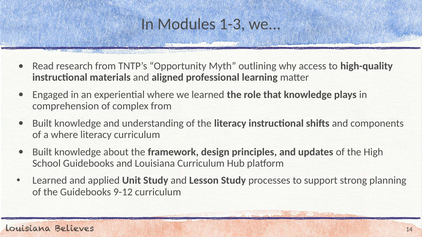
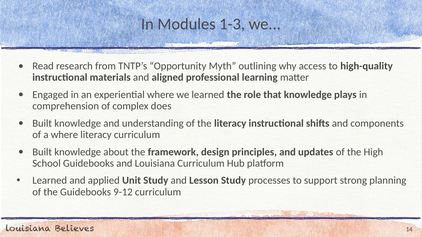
complex from: from -> does
